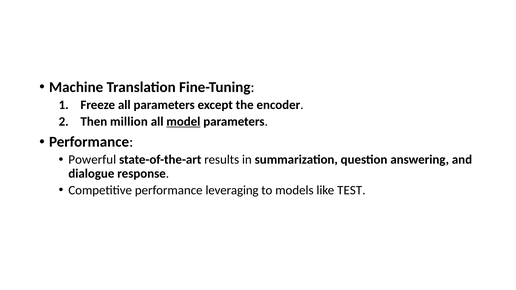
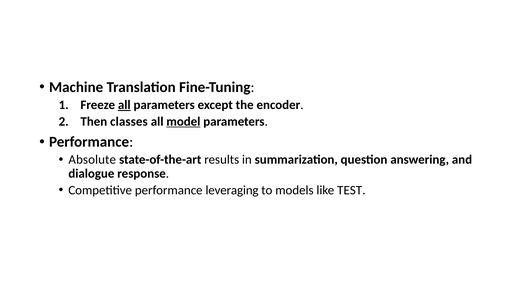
all at (124, 105) underline: none -> present
million: million -> classes
Powerful: Powerful -> Absolute
